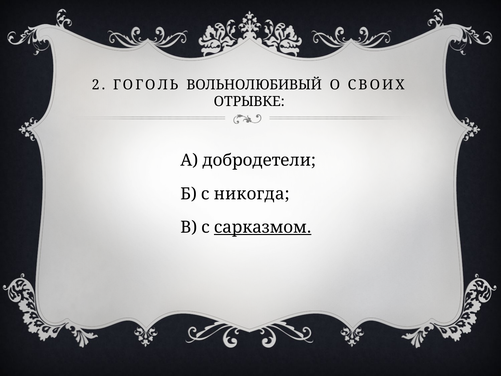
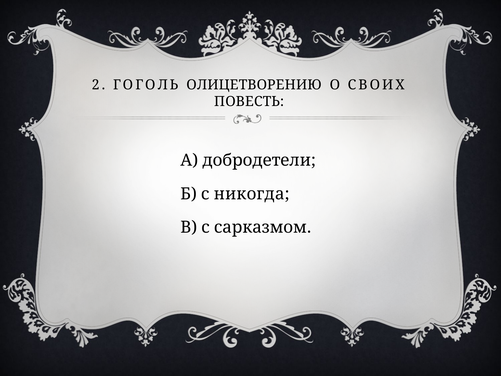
ВОЛЬНОЛЮБИВЫЙ: ВОЛЬНОЛЮБИВЫЙ -> ОЛИЦЕТВОРЕНИЮ
ОТРЫВКЕ: ОТРЫВКЕ -> ПОВЕСТЬ
сарказмом underline: present -> none
